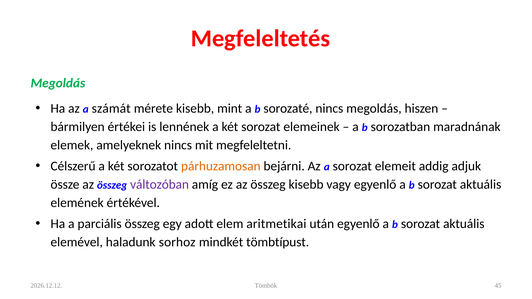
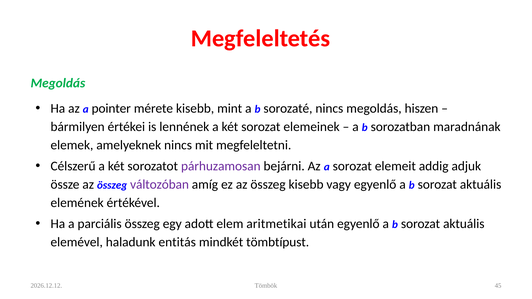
számát: számát -> pointer
párhuzamosan colour: orange -> purple
sorhoz: sorhoz -> entitás
